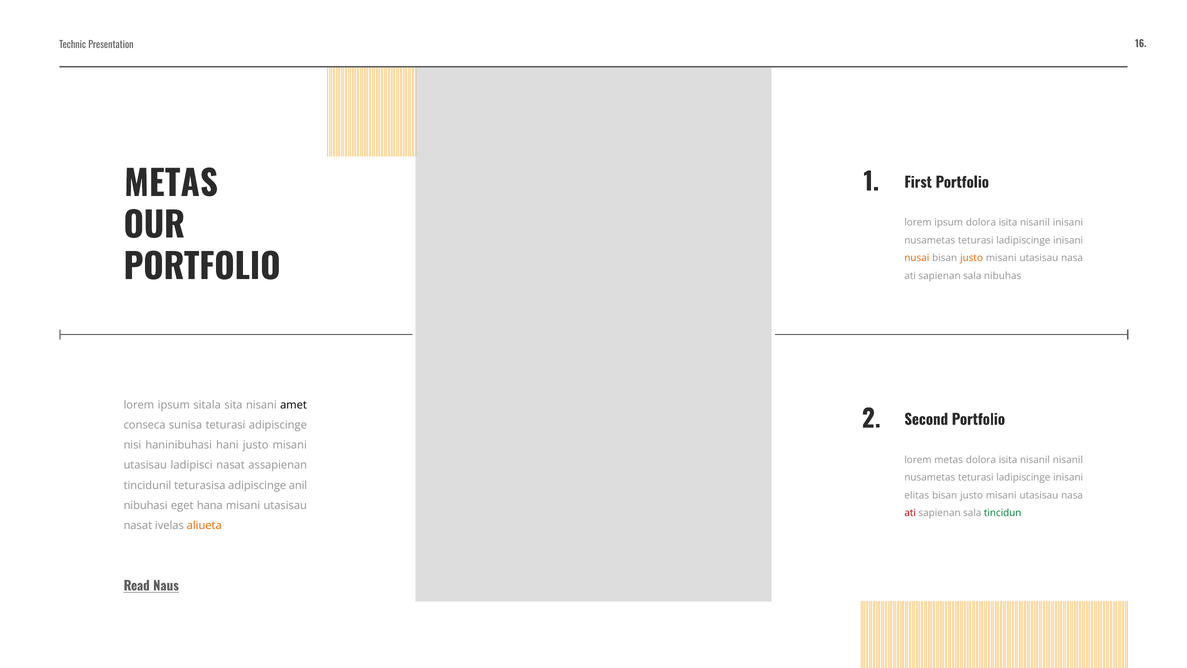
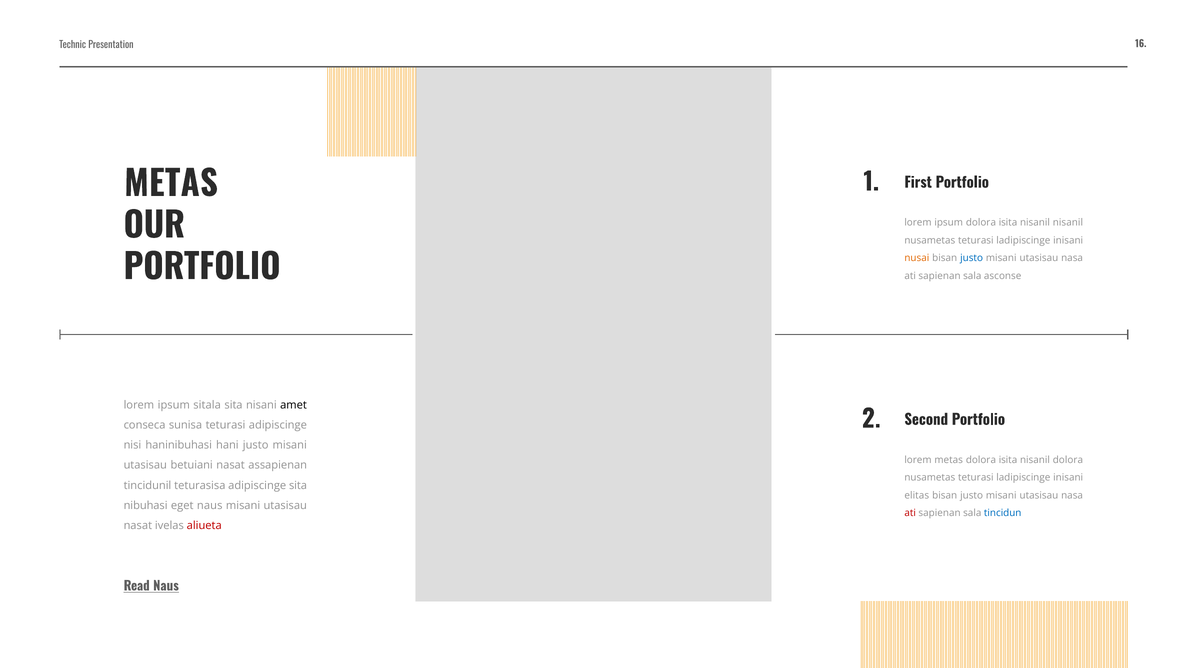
nisanil inisani: inisani -> nisanil
justo at (972, 258) colour: orange -> blue
nibuhas: nibuhas -> asconse
nisanil nisanil: nisanil -> dolora
ladipisci: ladipisci -> betuiani
adipiscinge anil: anil -> sita
eget hana: hana -> naus
tincidun colour: green -> blue
aliueta colour: orange -> red
